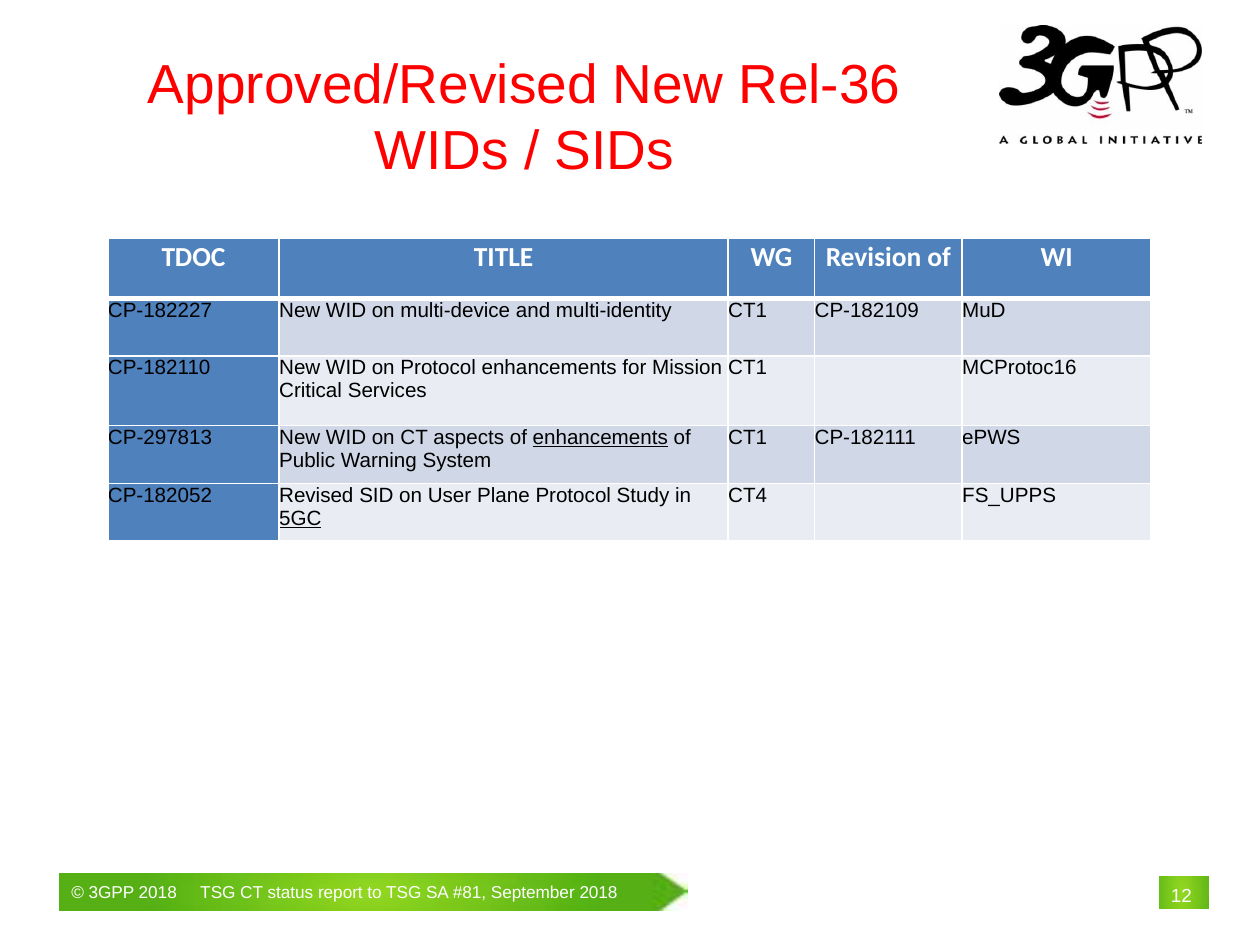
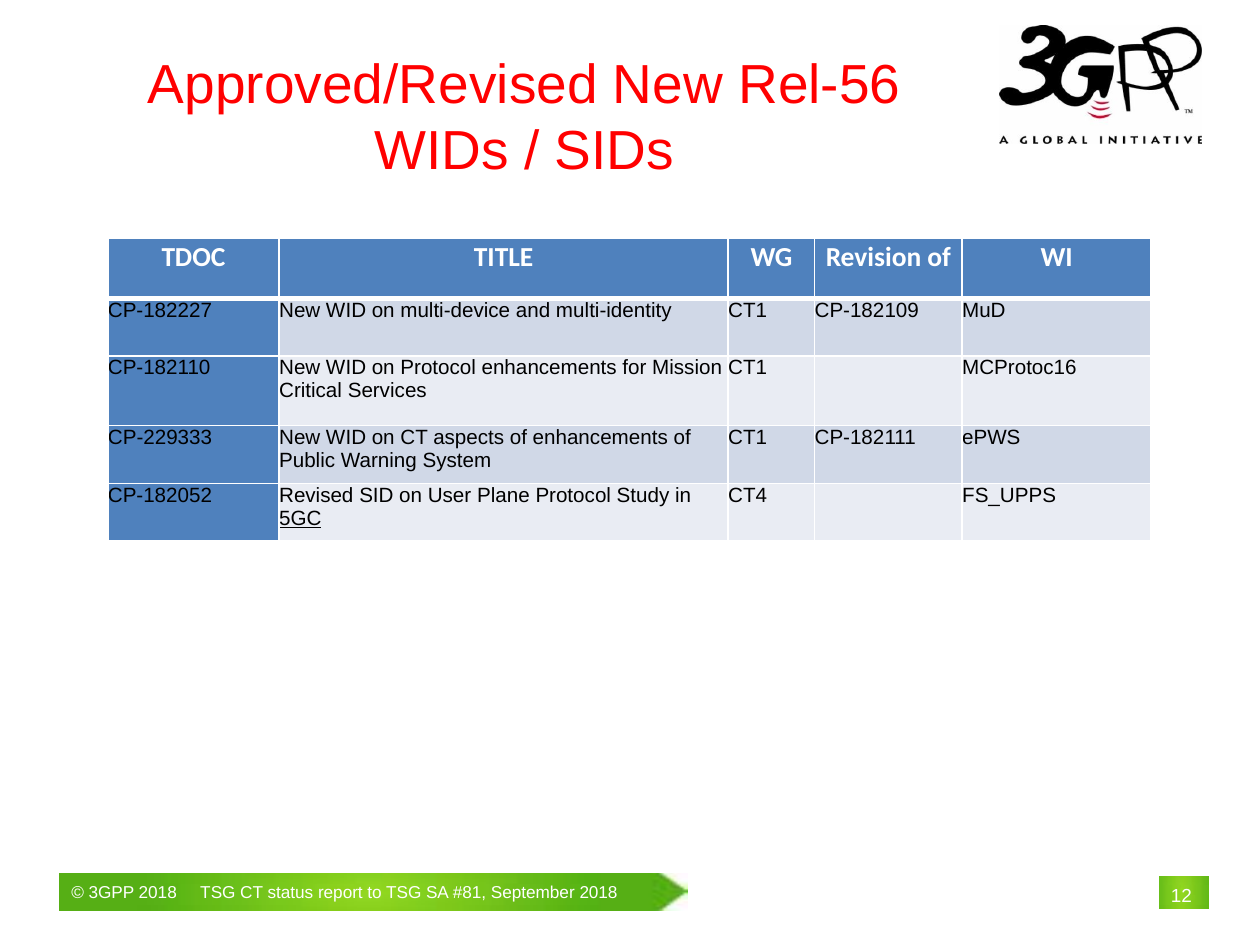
Rel-36: Rel-36 -> Rel-56
CP-297813: CP-297813 -> CP-229333
enhancements at (600, 438) underline: present -> none
